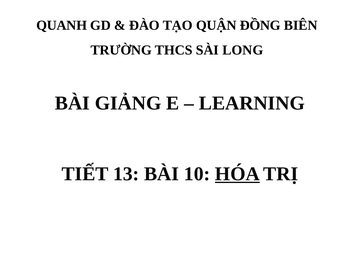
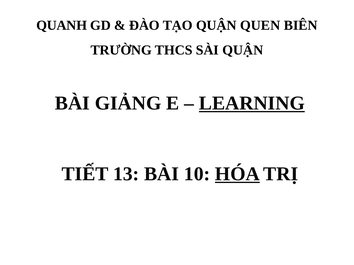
ĐỒNG: ĐỒNG -> QUEN
SÀI LONG: LONG -> QUẬN
LEARNING underline: none -> present
